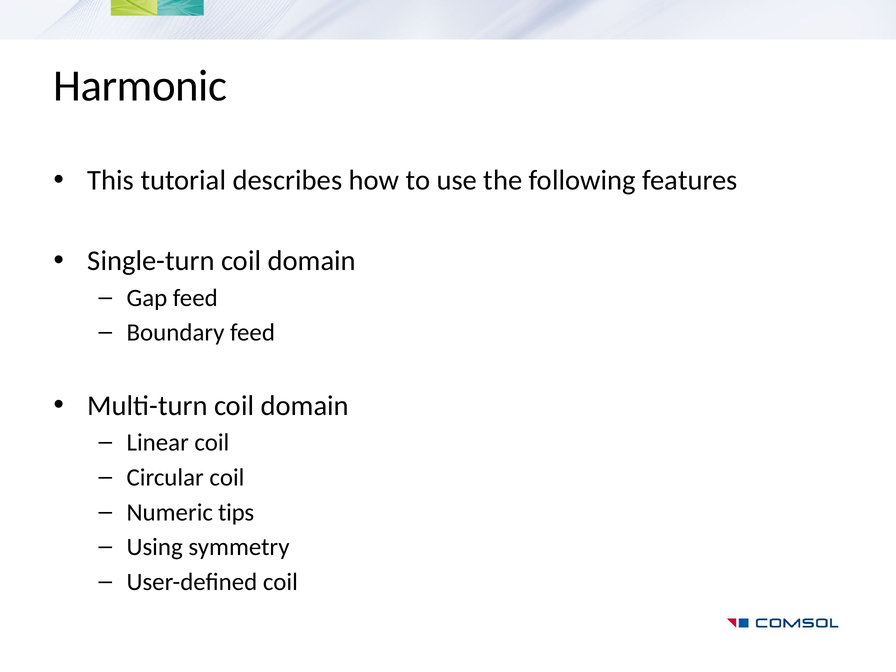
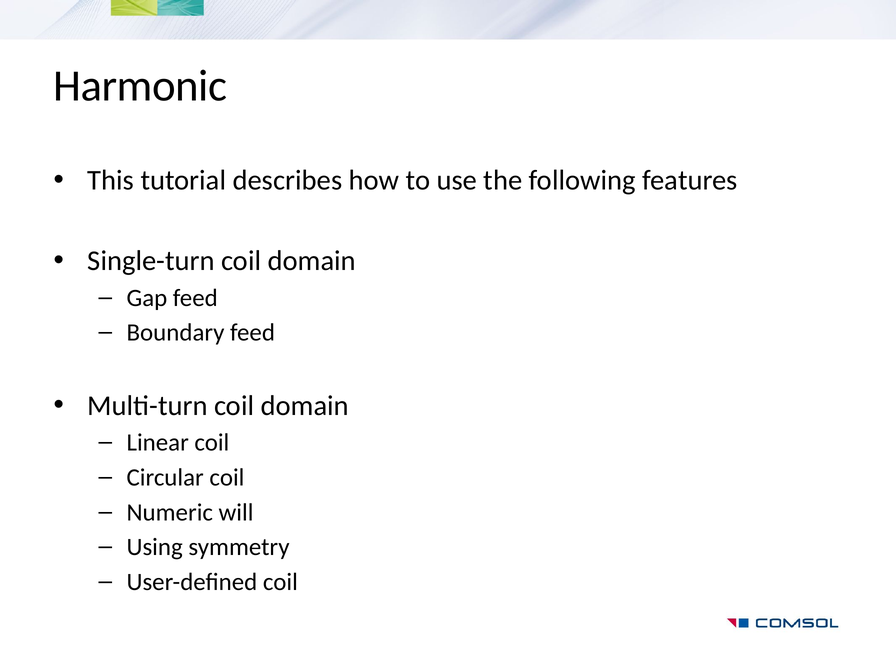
tips: tips -> will
